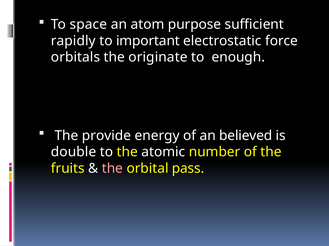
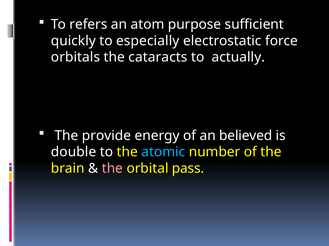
space: space -> refers
rapidly: rapidly -> quickly
important: important -> especially
originate: originate -> cataracts
enough: enough -> actually
atomic colour: white -> light blue
fruits: fruits -> brain
